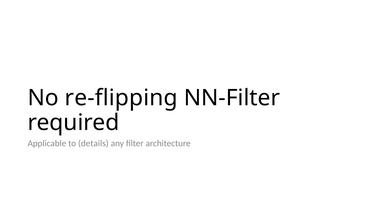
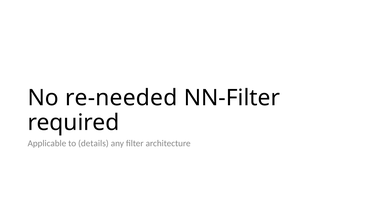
re-flipping: re-flipping -> re-needed
